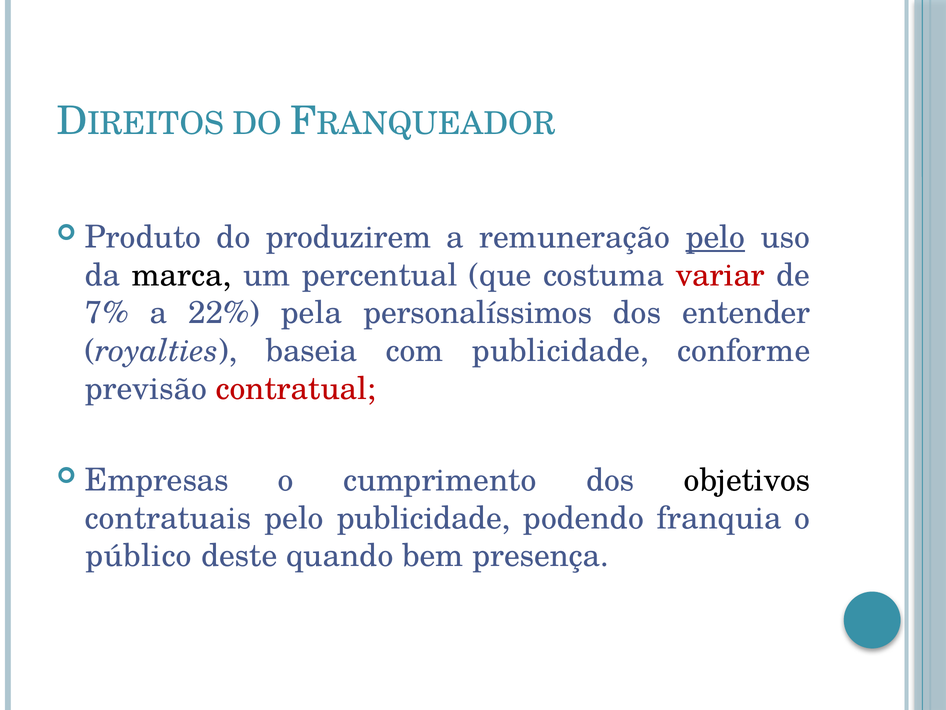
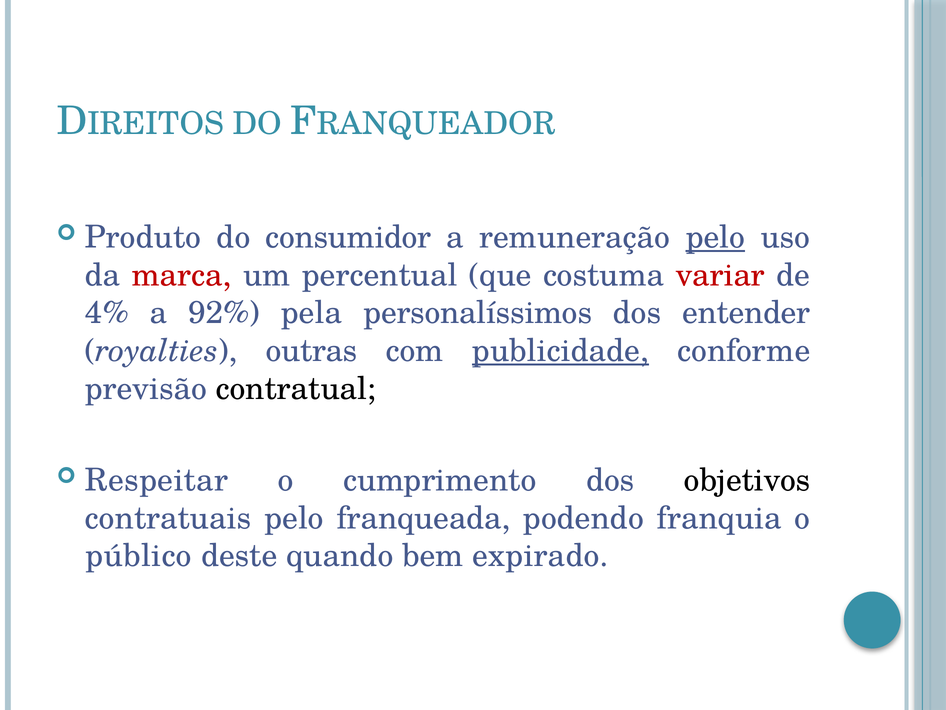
produzirem: produzirem -> consumidor
marca colour: black -> red
7%: 7% -> 4%
22%: 22% -> 92%
baseia: baseia -> outras
publicidade at (560, 351) underline: none -> present
contratual colour: red -> black
Empresas: Empresas -> Respeitar
pelo publicidade: publicidade -> franqueada
presença: presença -> expirado
